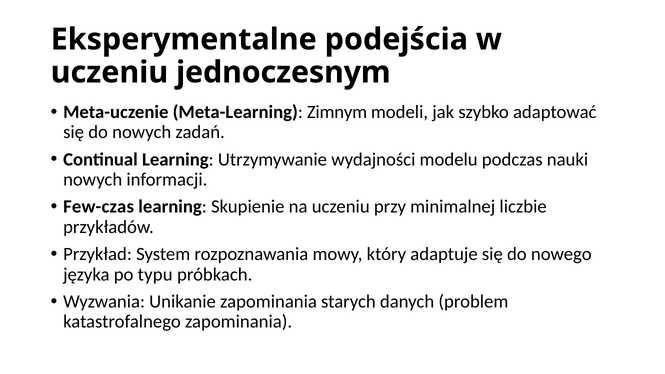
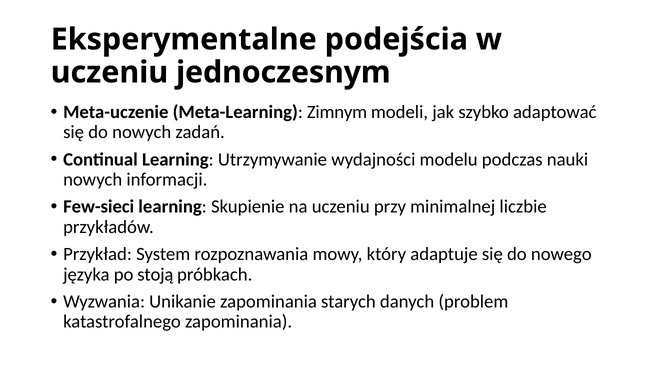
Few-czas: Few-czas -> Few-sieci
typu: typu -> stoją
